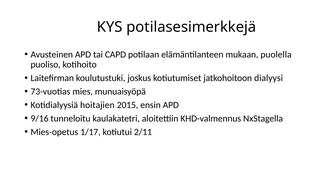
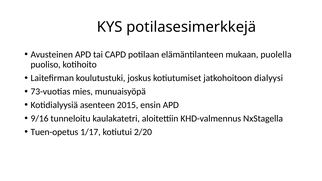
hoitajien: hoitajien -> asenteen
Mies-opetus: Mies-opetus -> Tuen-opetus
2/11: 2/11 -> 2/20
